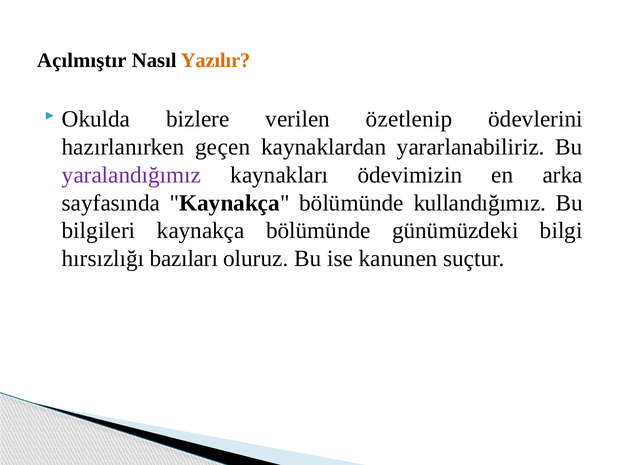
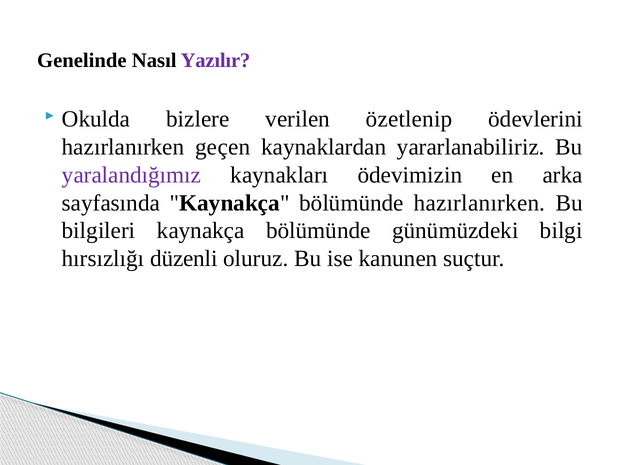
Açılmıştır: Açılmıştır -> Genelinde
Yazılır colour: orange -> purple
bölümünde kullandığımız: kullandığımız -> hazırlanırken
bazıları: bazıları -> düzenli
